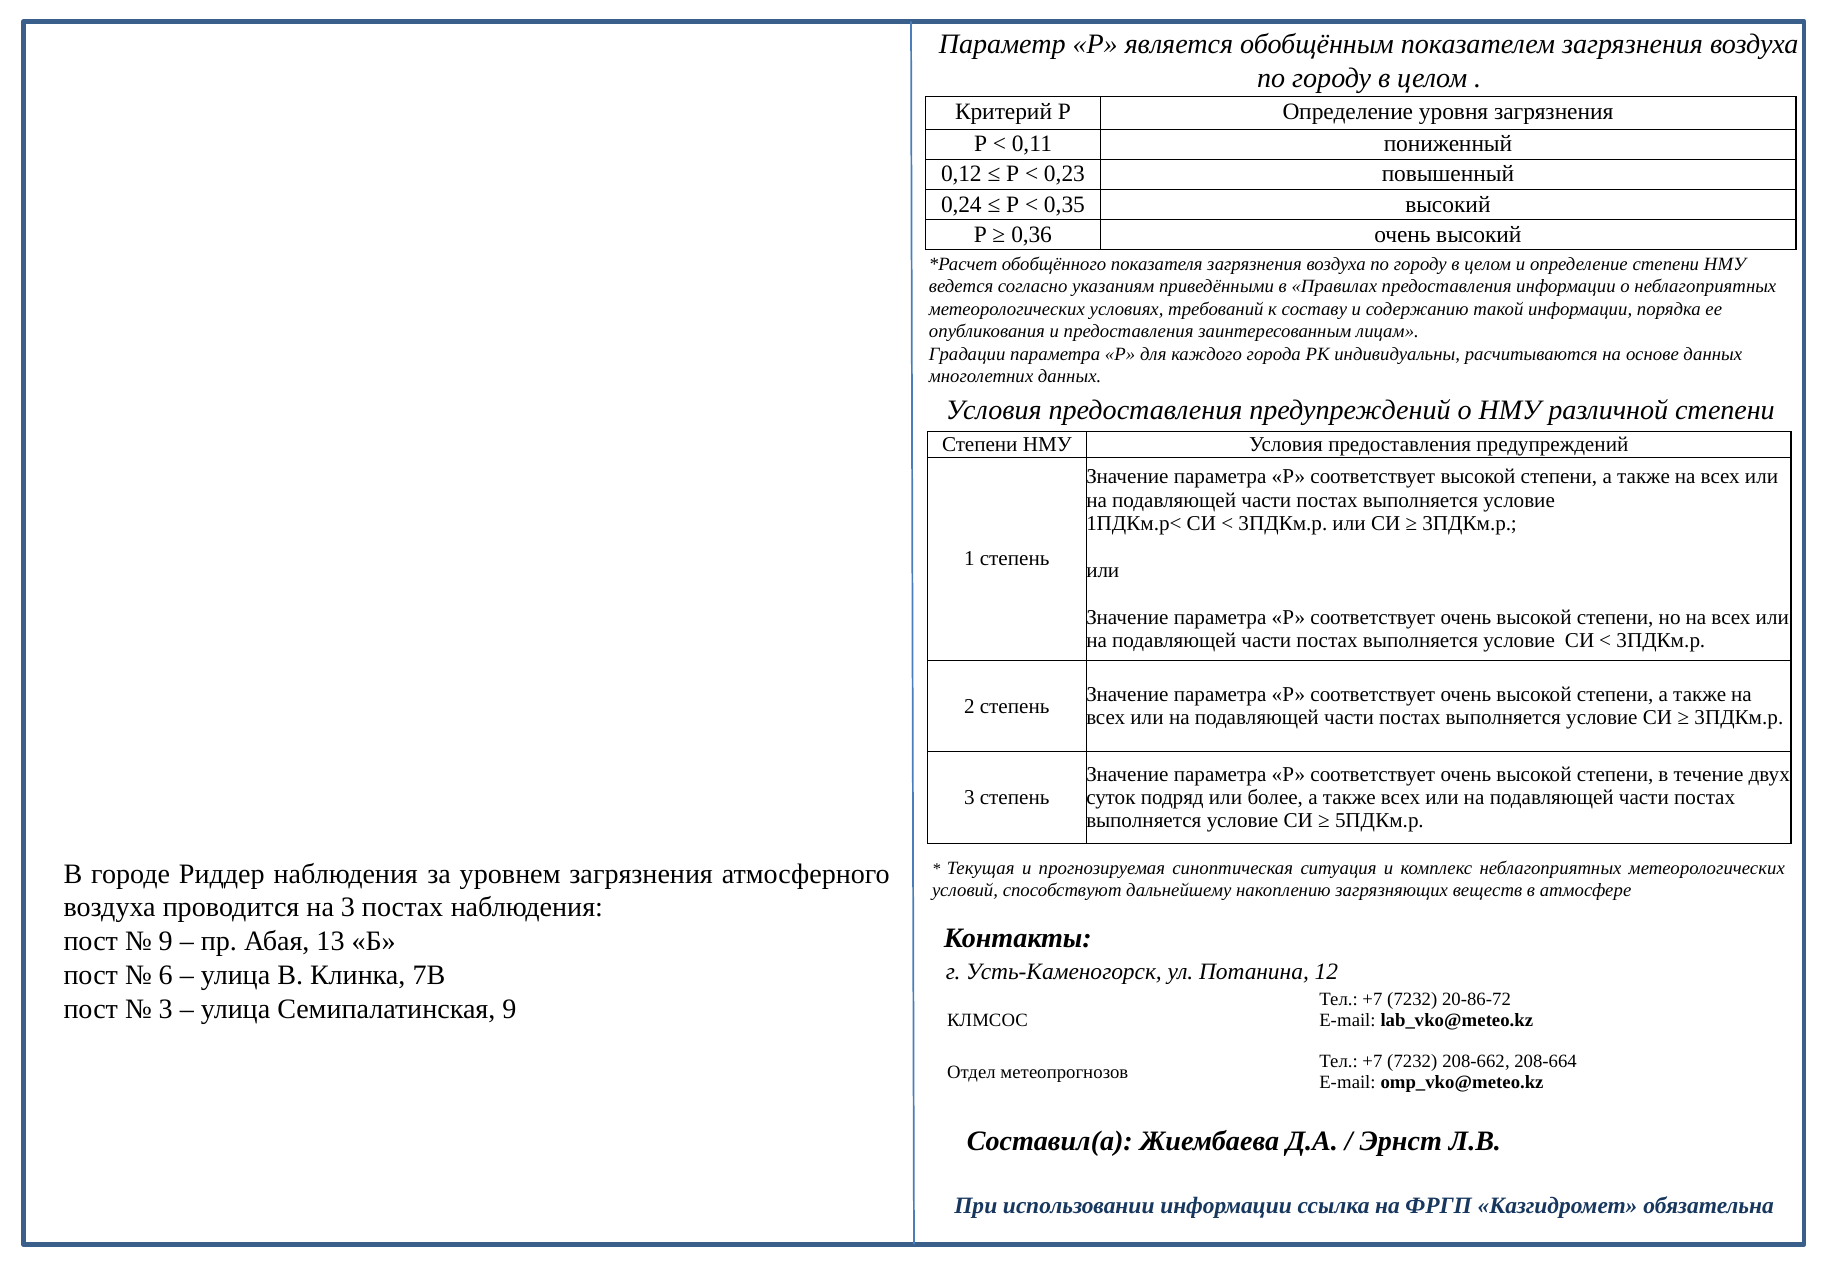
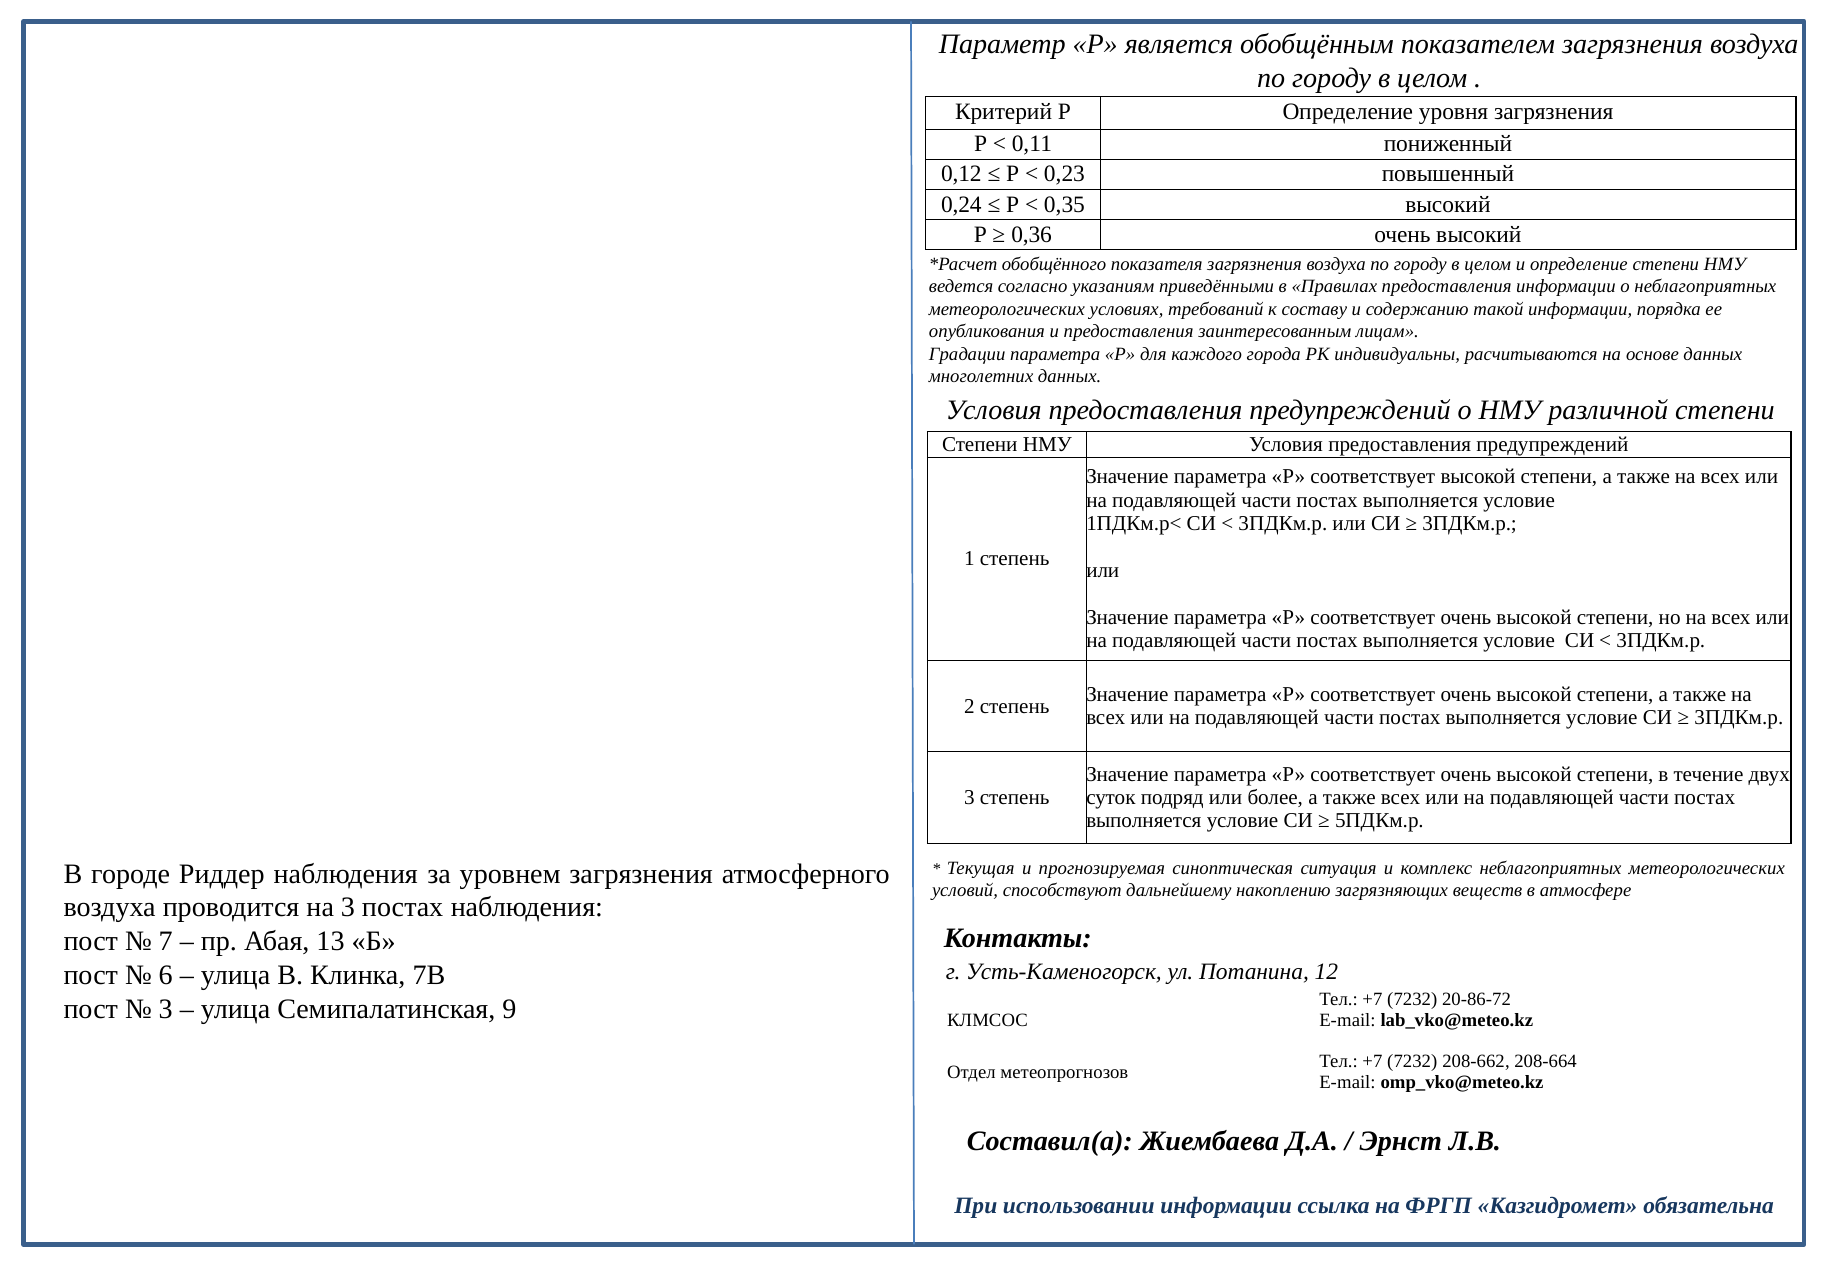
9 at (166, 941): 9 -> 7
